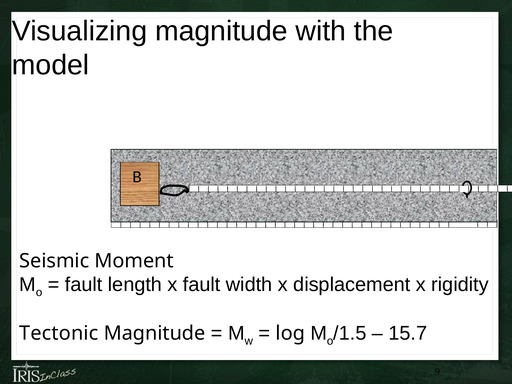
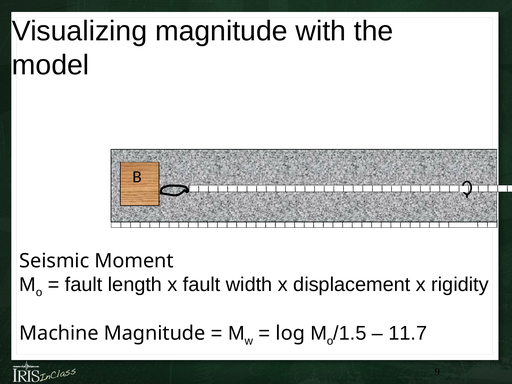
Tectonic: Tectonic -> Machine
15.7: 15.7 -> 11.7
